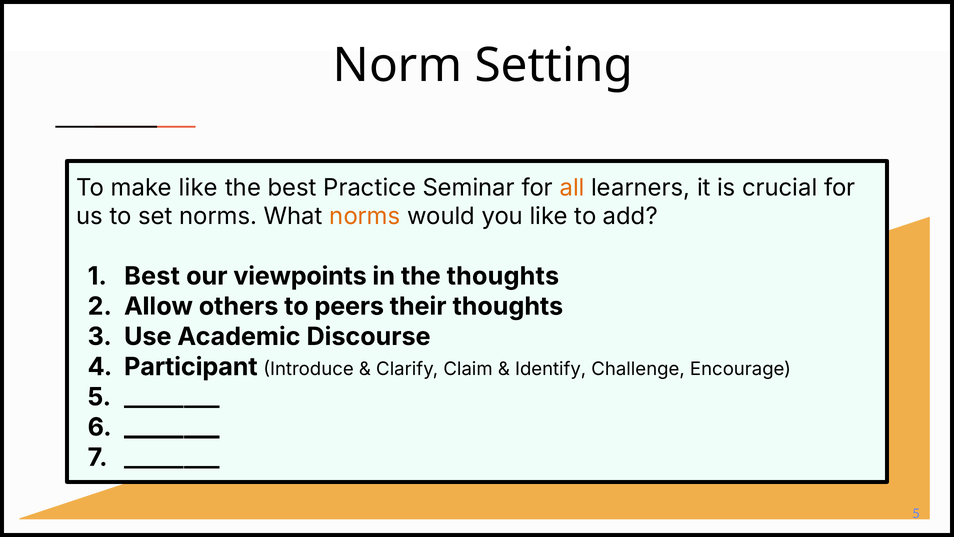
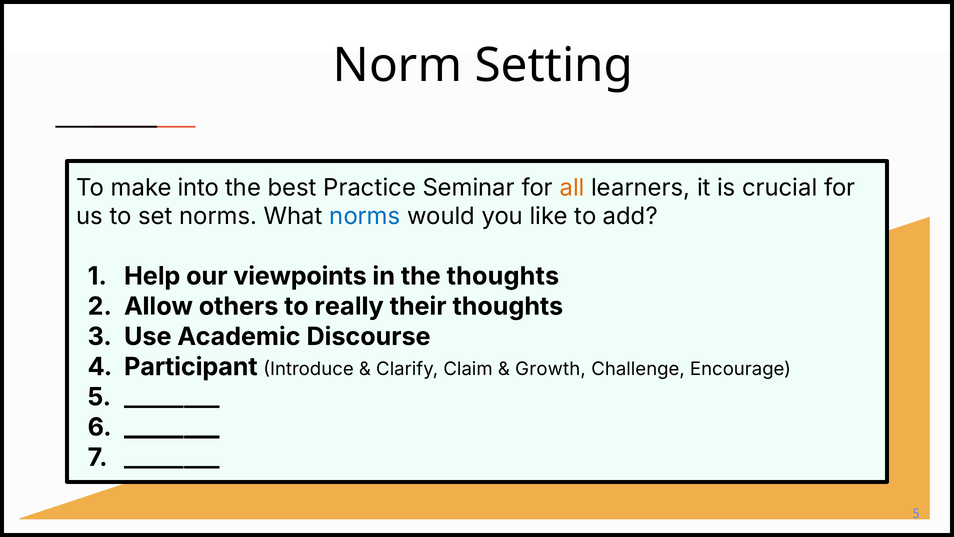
make like: like -> into
norms at (365, 216) colour: orange -> blue
Best at (152, 276): Best -> Help
peers: peers -> really
Identify: Identify -> Growth
